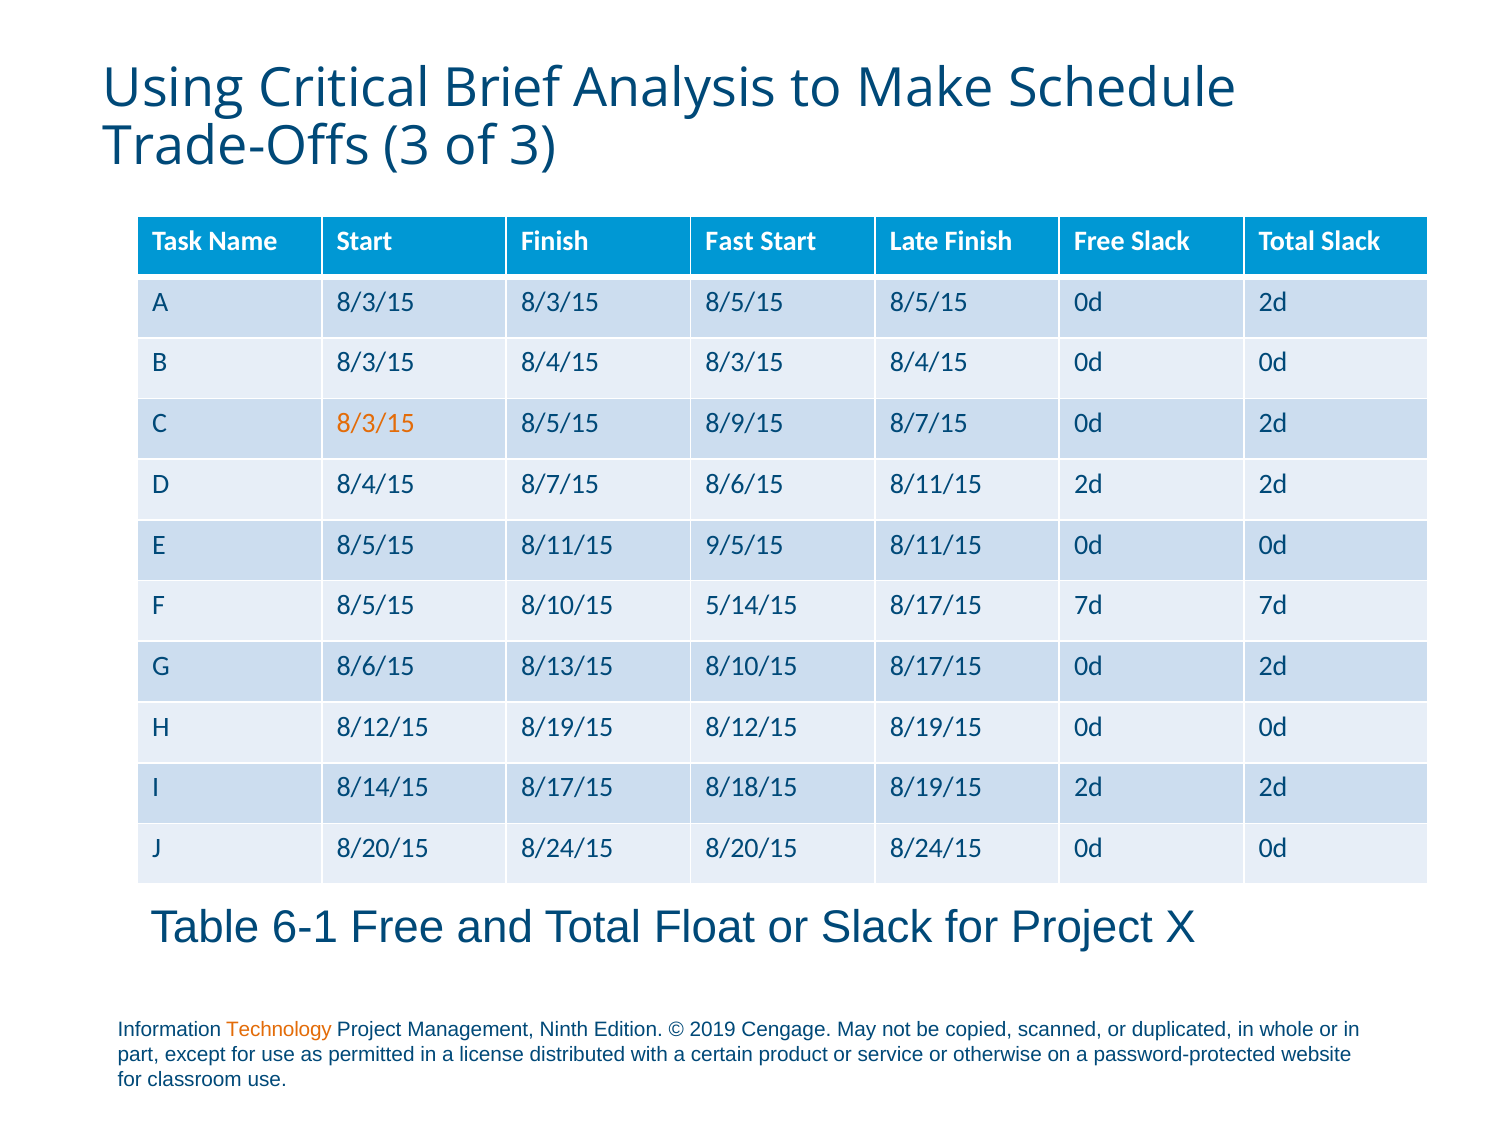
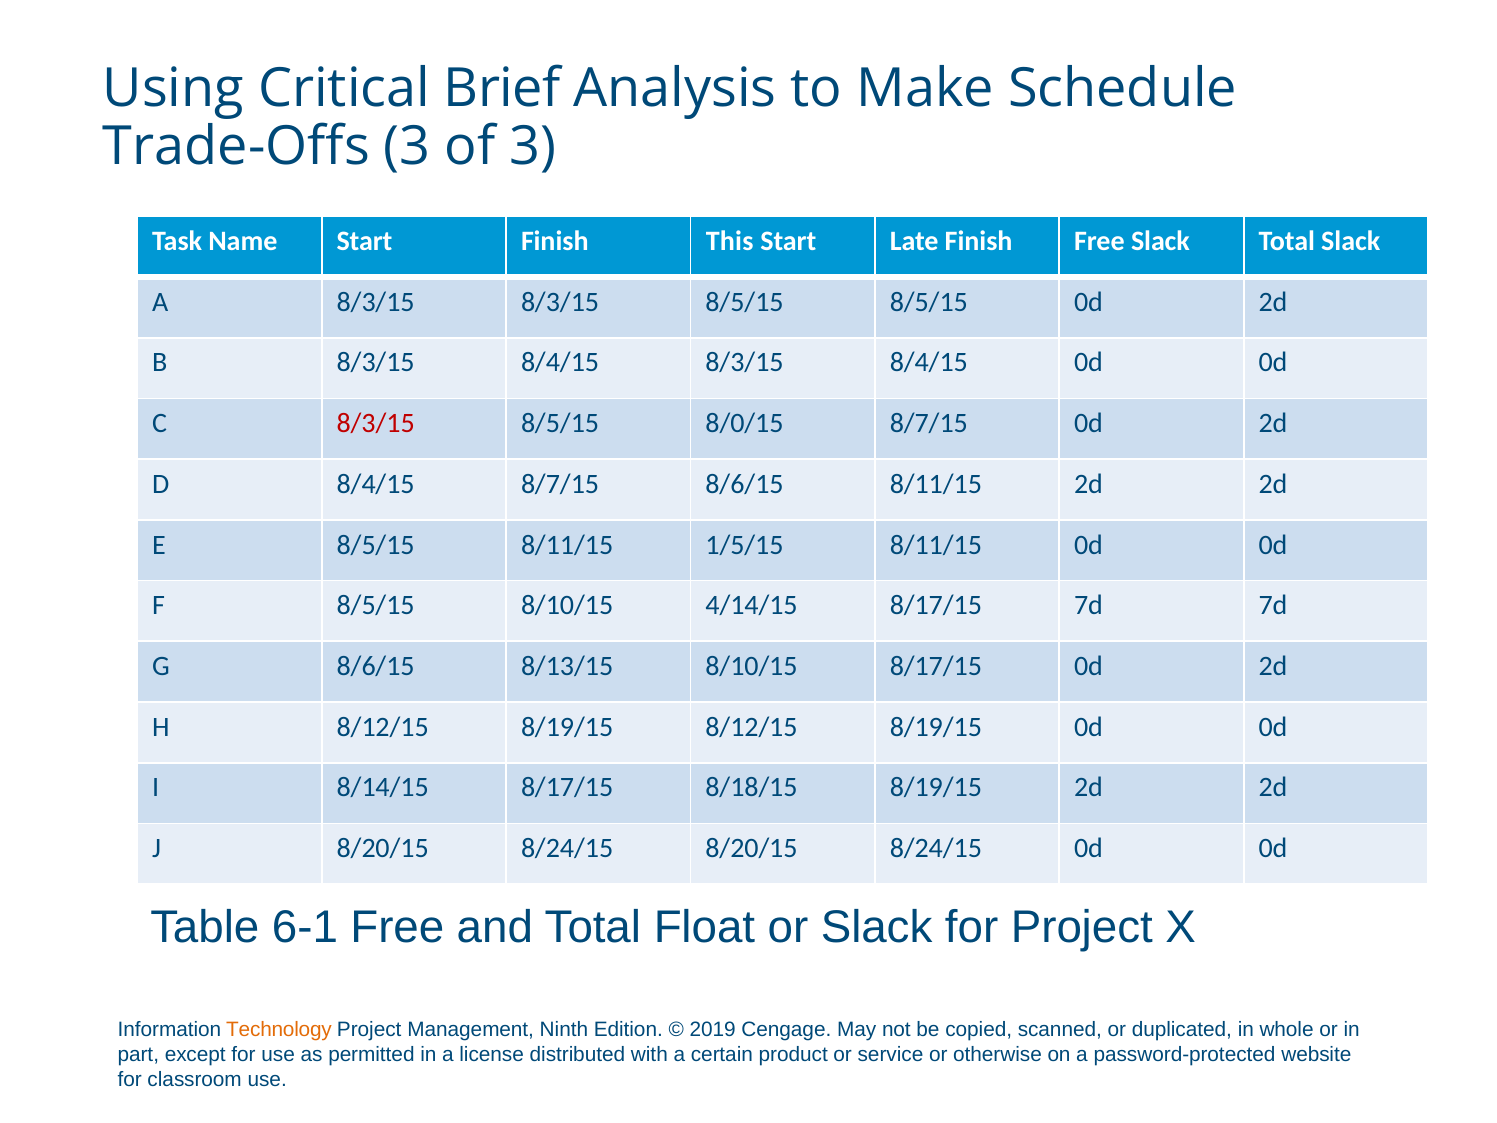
Fast: Fast -> This
8/3/15 at (376, 423) colour: orange -> red
8/9/15: 8/9/15 -> 8/0/15
9/5/15: 9/5/15 -> 1/5/15
5/14/15: 5/14/15 -> 4/14/15
